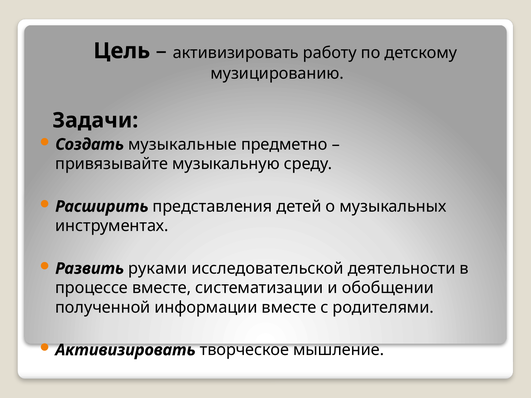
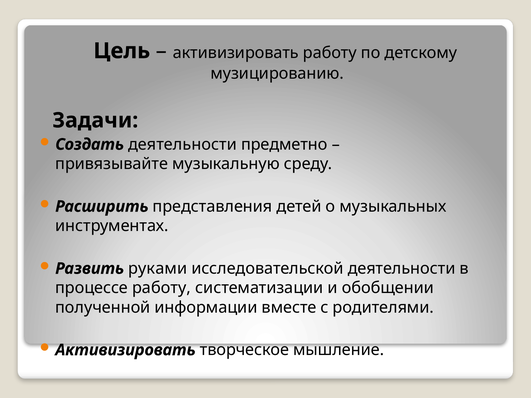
Создать музыкальные: музыкальные -> деятельности
процессе вместе: вместе -> работу
